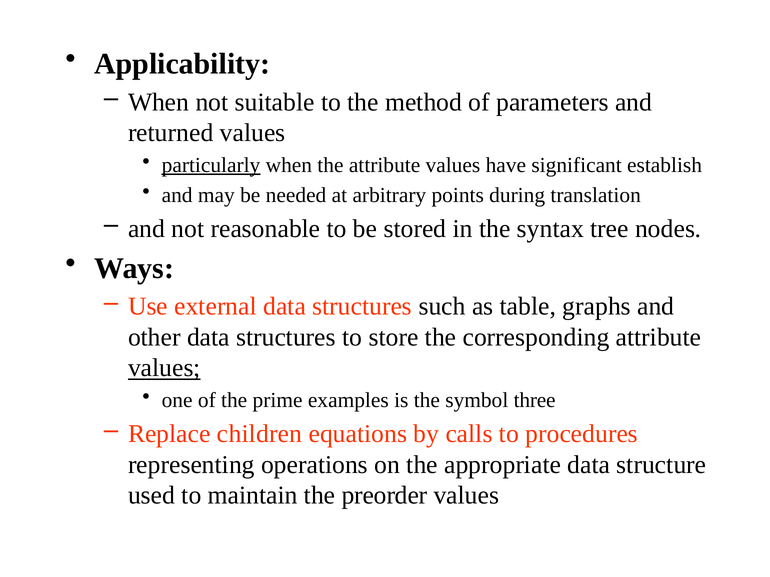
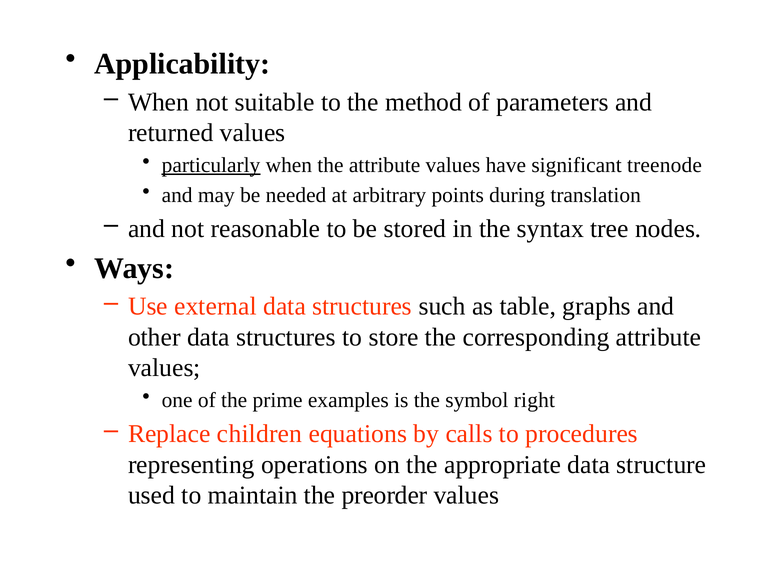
establish: establish -> treenode
values at (164, 368) underline: present -> none
three: three -> right
